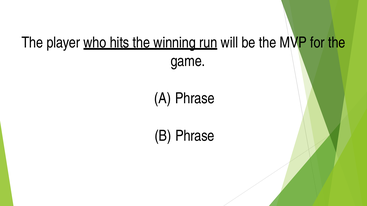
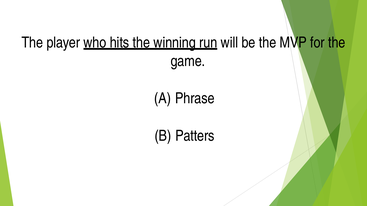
Phrase at (195, 136): Phrase -> Patters
